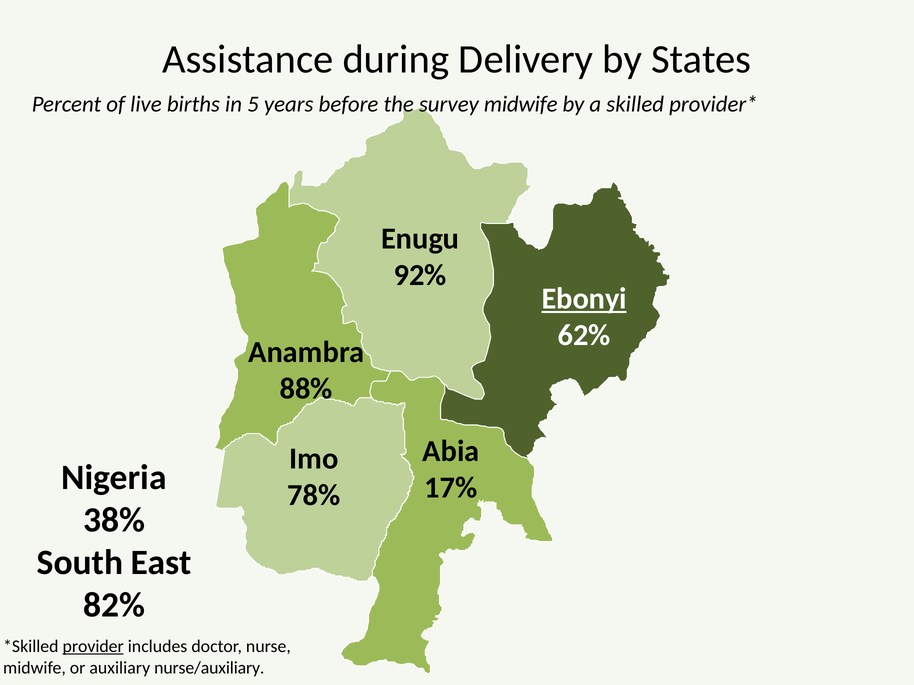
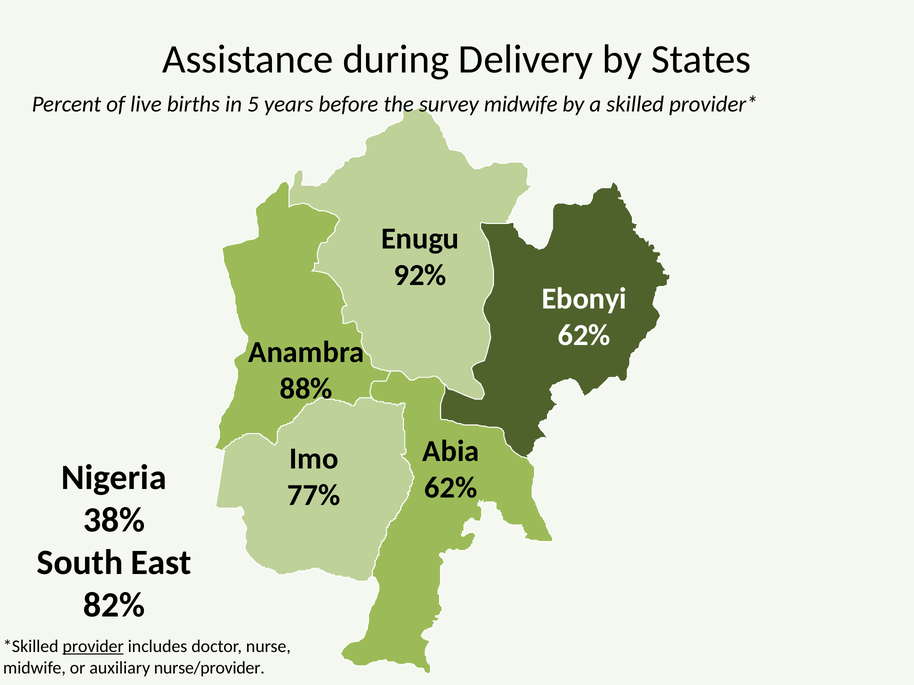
Ebonyi underline: present -> none
17% at (451, 488): 17% -> 62%
78%: 78% -> 77%
nurse/auxiliary: nurse/auxiliary -> nurse/provider
